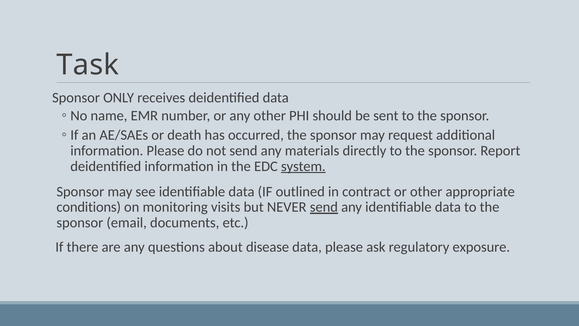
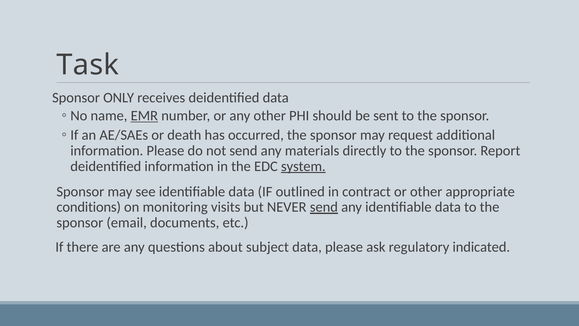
EMR underline: none -> present
disease: disease -> subject
exposure: exposure -> indicated
